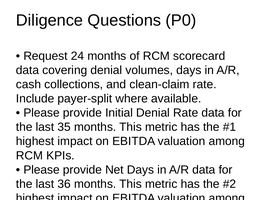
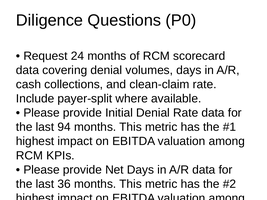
35: 35 -> 94
